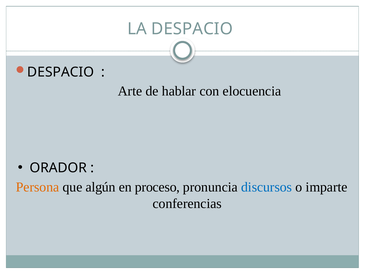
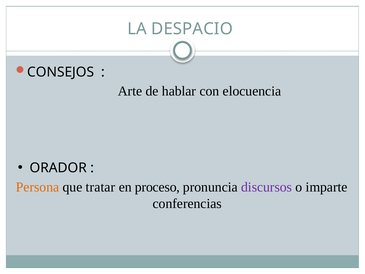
DESPACIO at (61, 72): DESPACIO -> CONSEJOS
algún: algún -> tratar
discursos colour: blue -> purple
